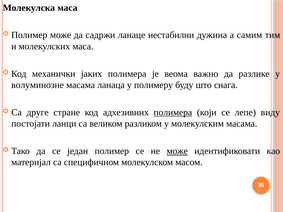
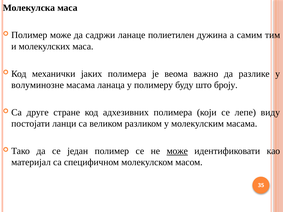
нестабилни: нестабилни -> полиетилен
снага: снага -> броју
полимера at (173, 112) underline: present -> none
